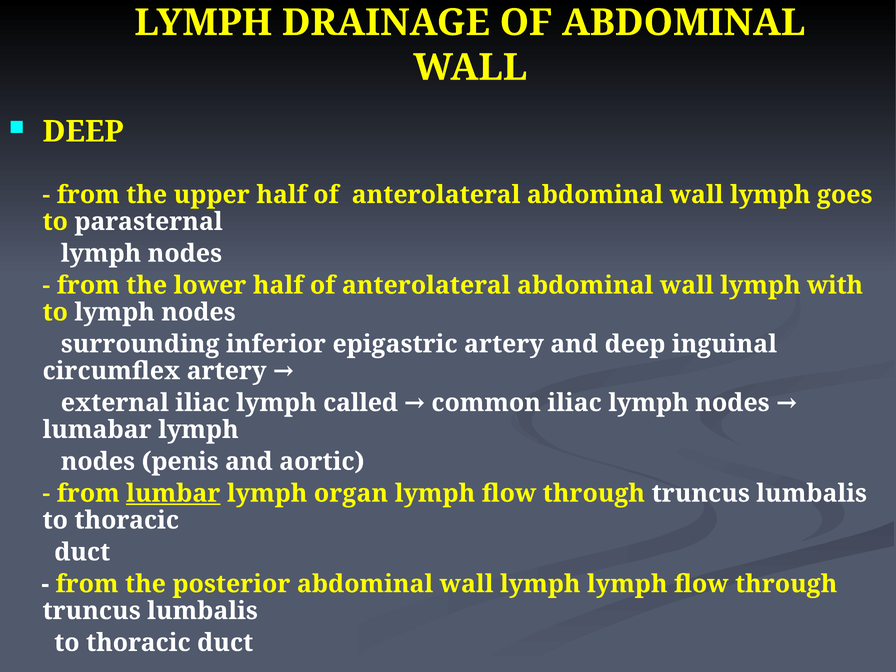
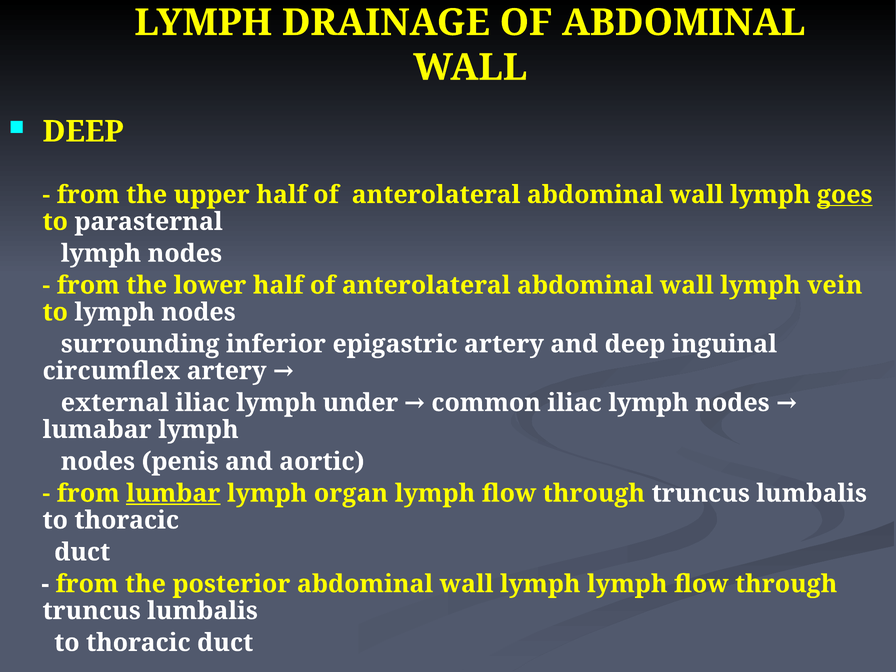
goes underline: none -> present
with: with -> vein
called: called -> under
